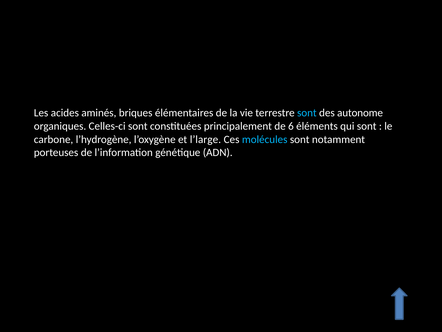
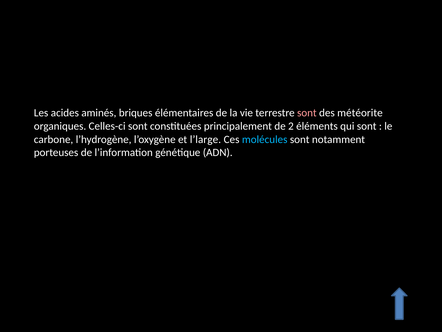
sont at (307, 113) colour: light blue -> pink
autonome: autonome -> météorite
6: 6 -> 2
